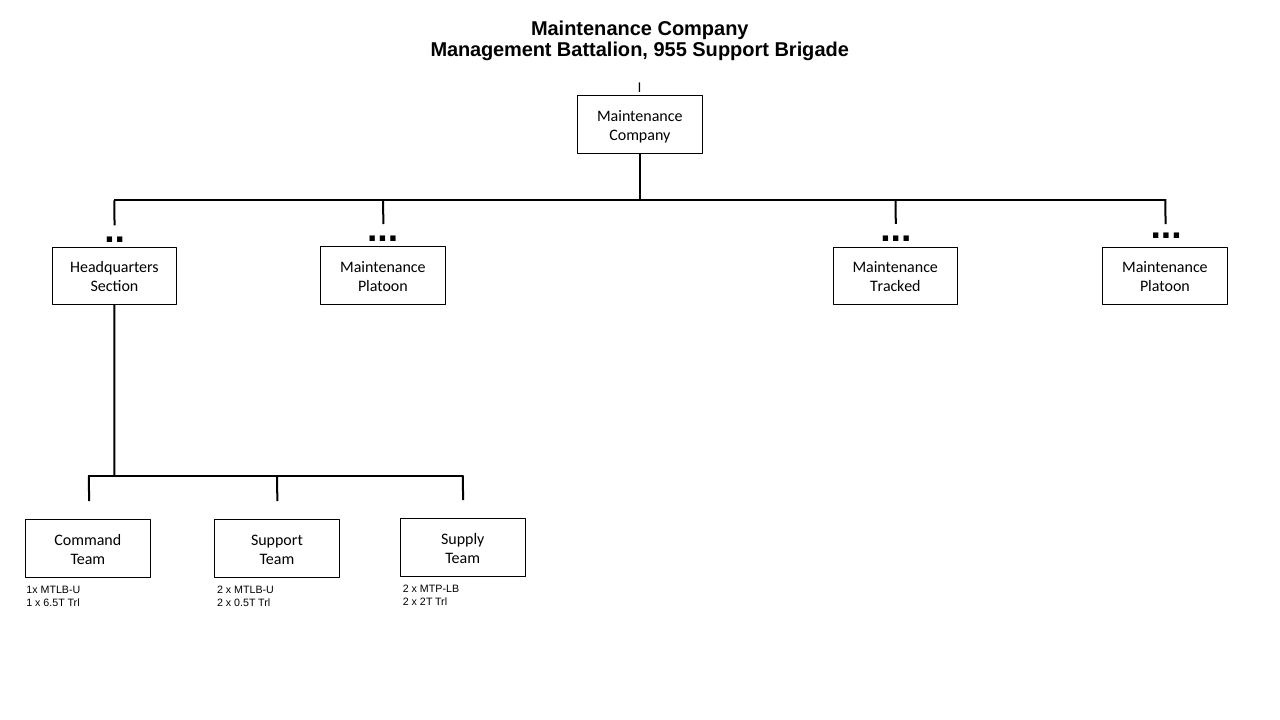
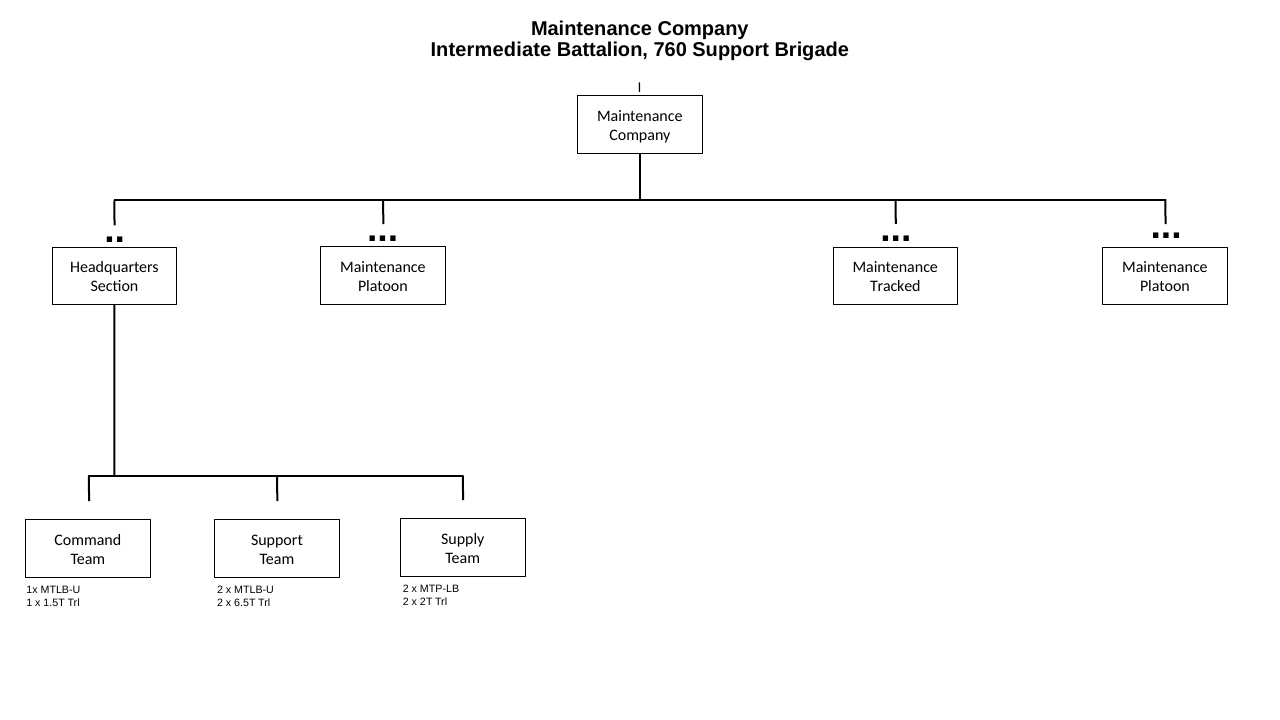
Management: Management -> Intermediate
955: 955 -> 760
6.5T: 6.5T -> 1.5T
0.5T: 0.5T -> 6.5T
